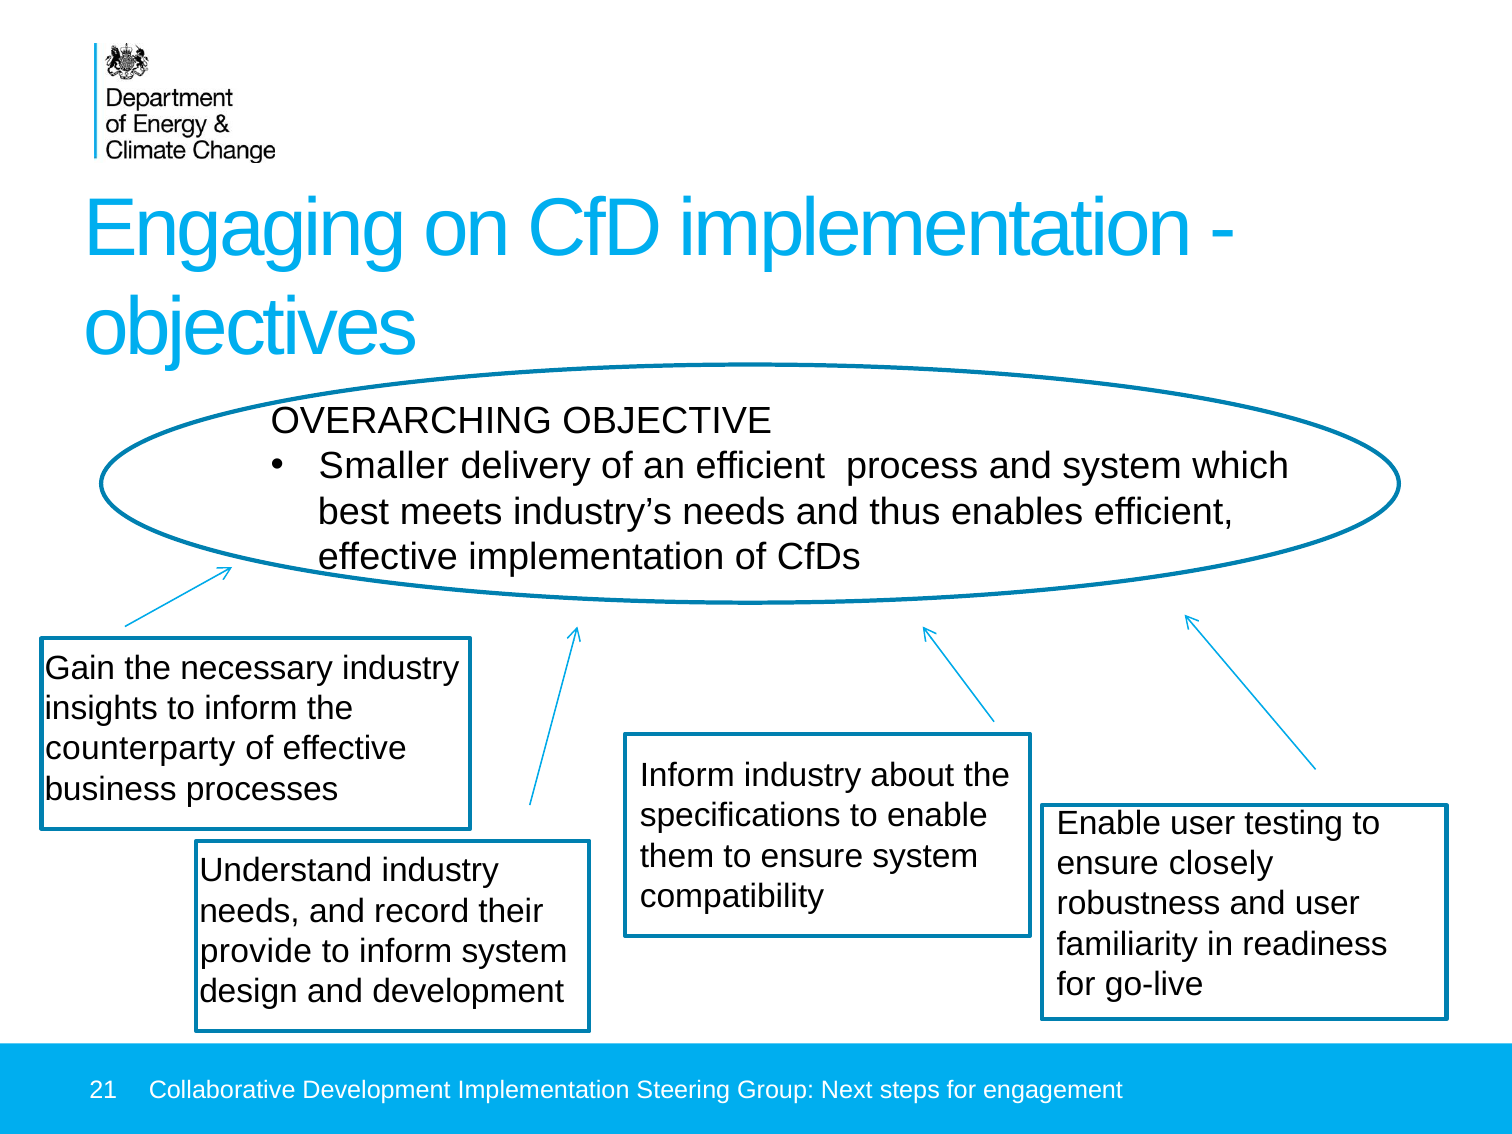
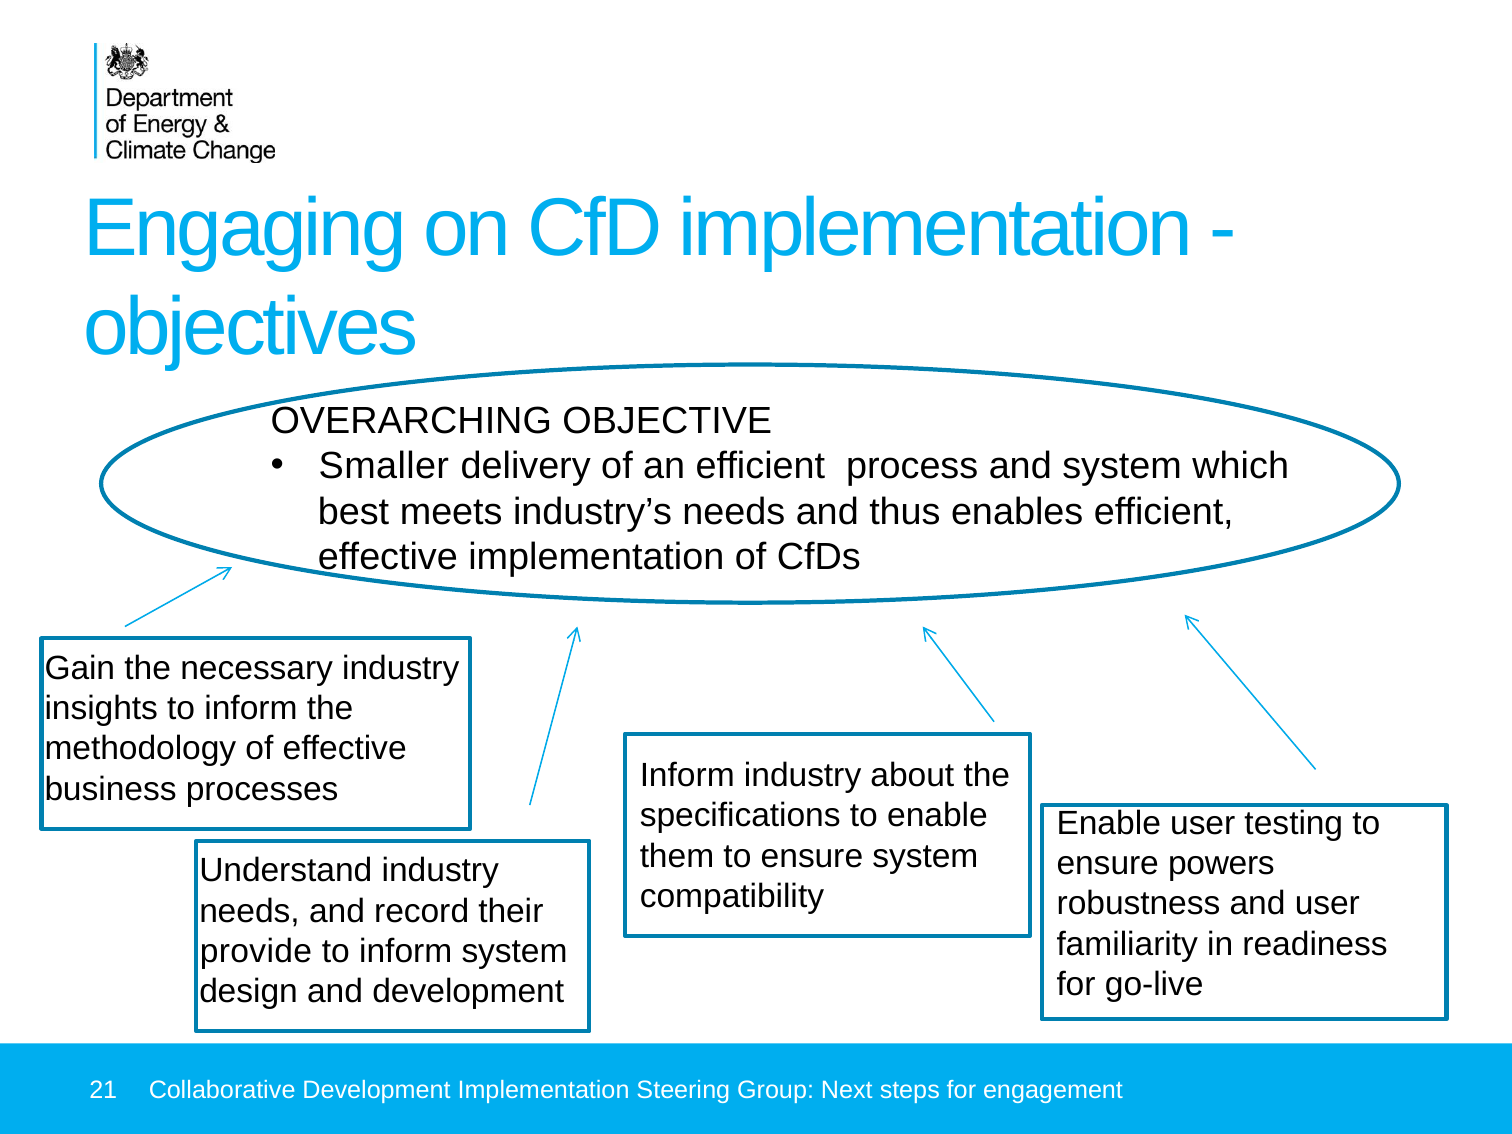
counterparty: counterparty -> methodology
closely: closely -> powers
